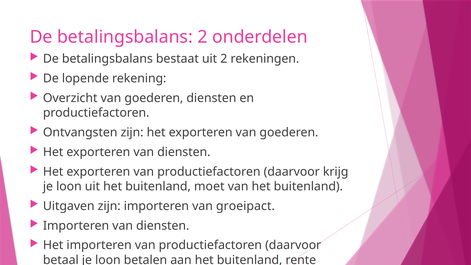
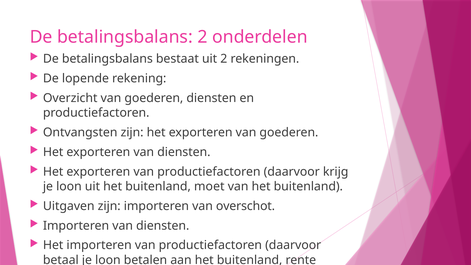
groeipact: groeipact -> overschot
